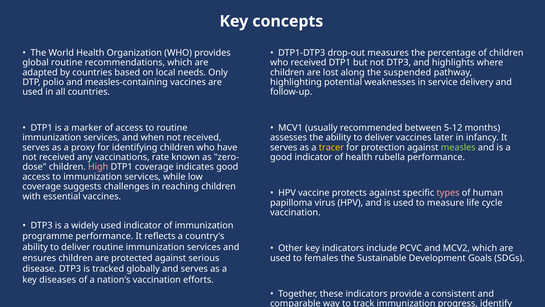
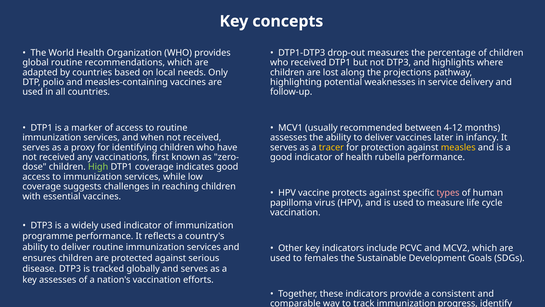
suspended: suspended -> projections
5-12: 5-12 -> 4-12
measles colour: light green -> yellow
rate: rate -> first
High colour: pink -> light green
key diseases: diseases -> assesses
